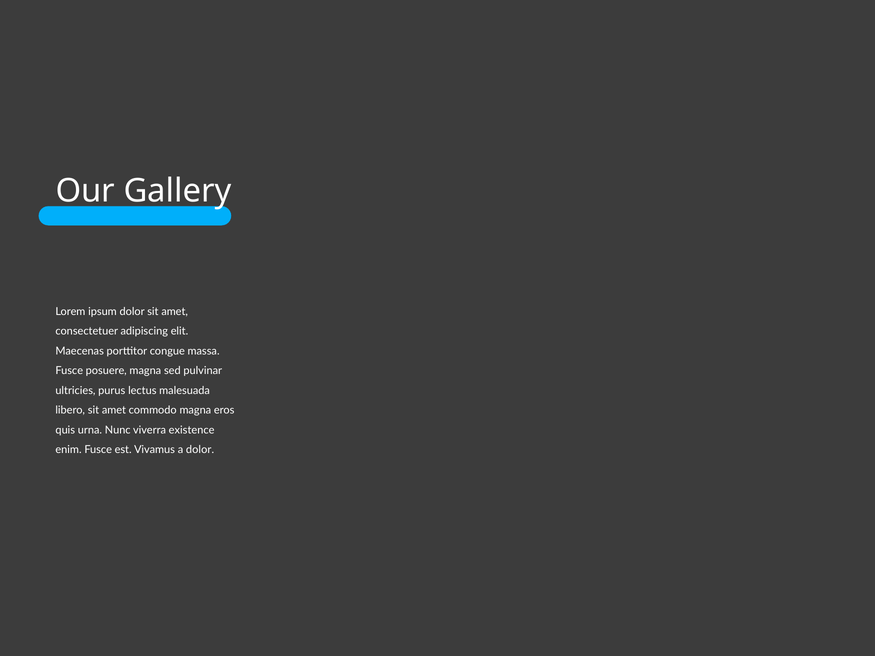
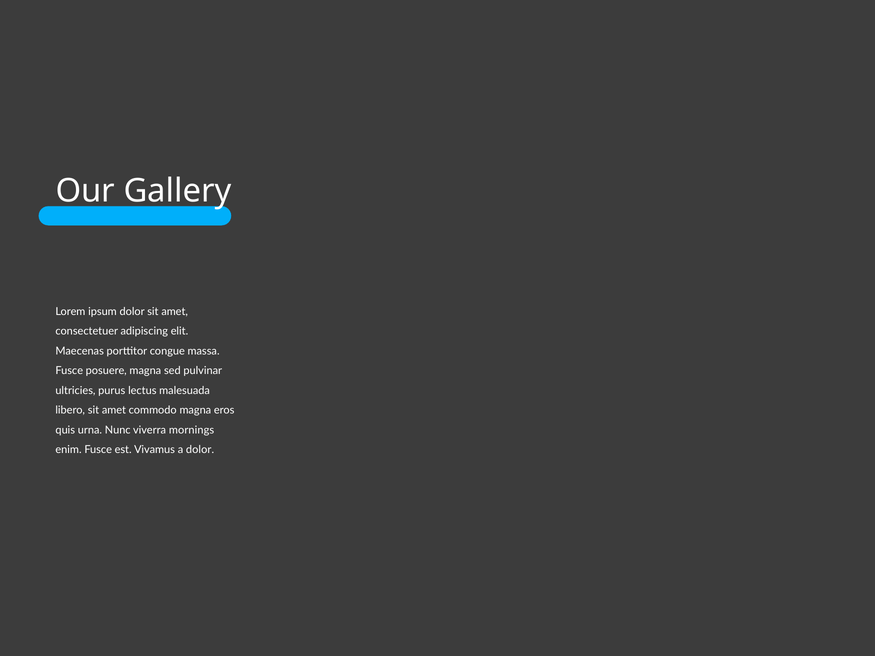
existence: existence -> mornings
